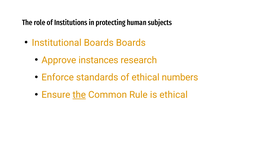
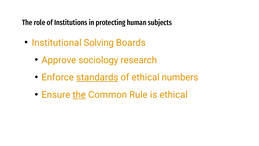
Institutional Boards: Boards -> Solving
instances: instances -> sociology
standards underline: none -> present
